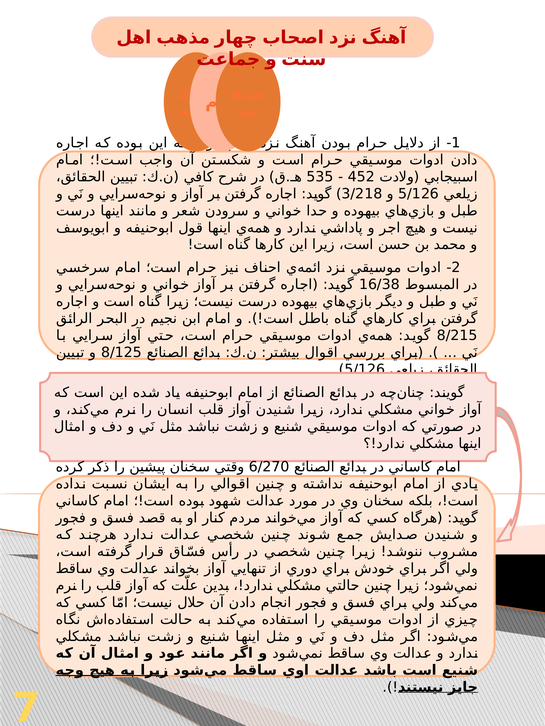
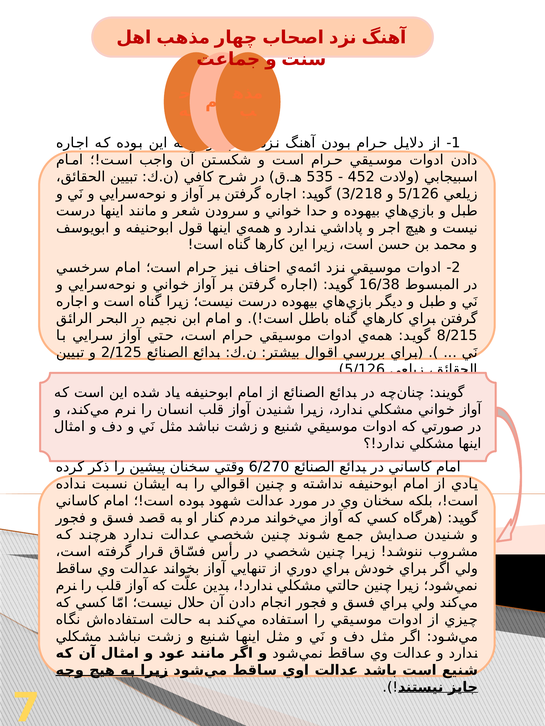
8/125: 8/125 -> 2/125
